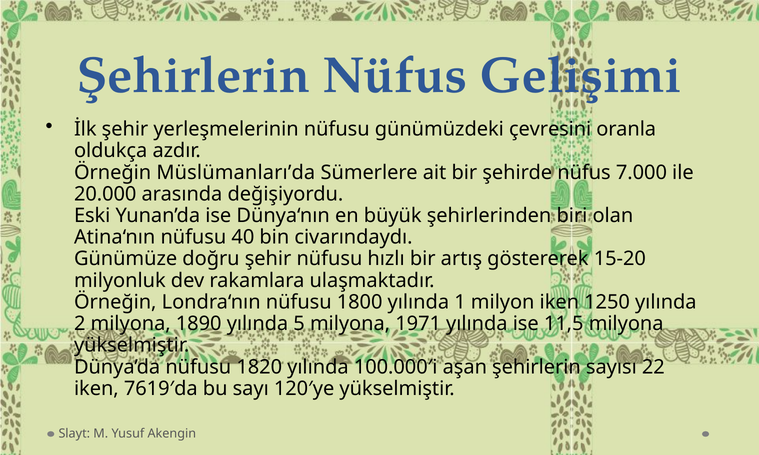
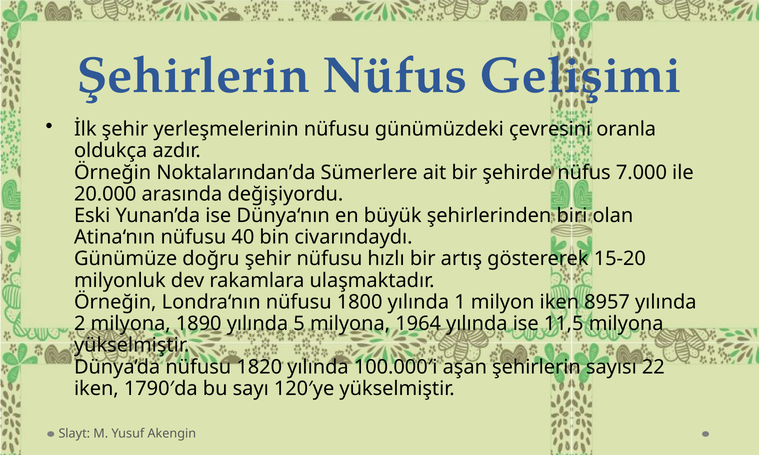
Müslümanları’da: Müslümanları’da -> Noktalarından’da
1250: 1250 -> 8957
1971: 1971 -> 1964
7619′da: 7619′da -> 1790′da
